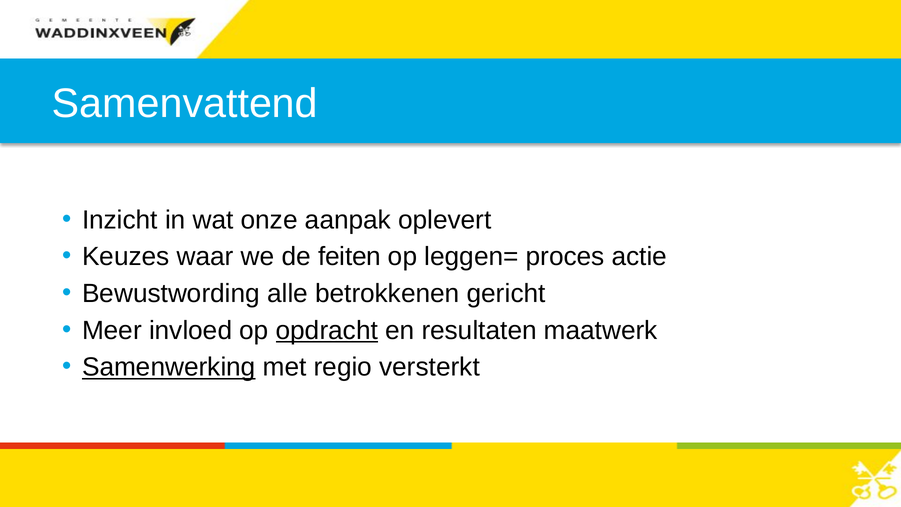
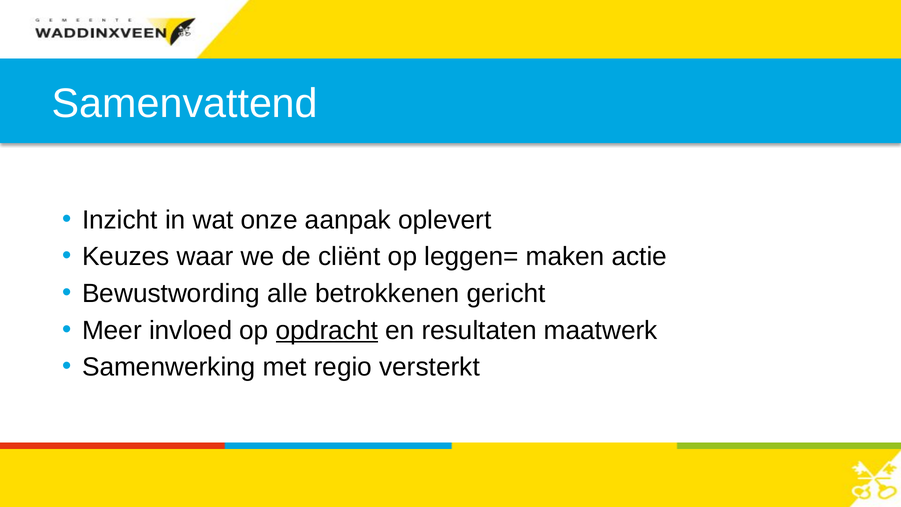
feiten: feiten -> cliënt
proces: proces -> maken
Samenwerking underline: present -> none
